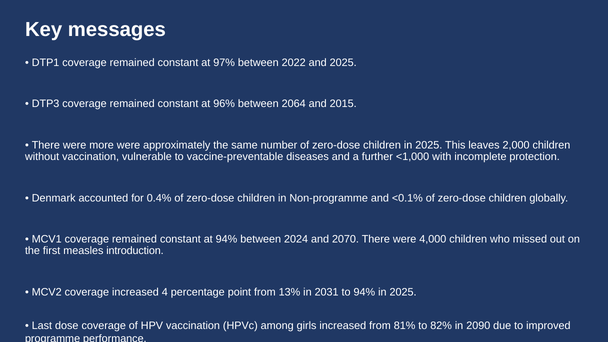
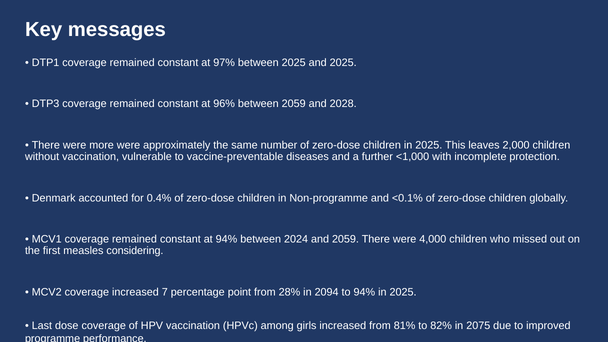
between 2022: 2022 -> 2025
between 2064: 2064 -> 2059
2015: 2015 -> 2028
and 2070: 2070 -> 2059
introduction: introduction -> considering
4: 4 -> 7
13%: 13% -> 28%
2031: 2031 -> 2094
2090: 2090 -> 2075
